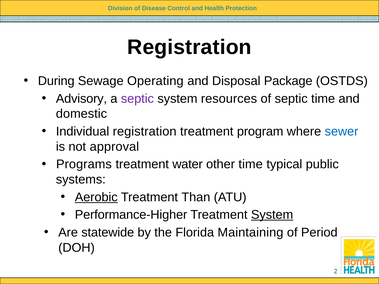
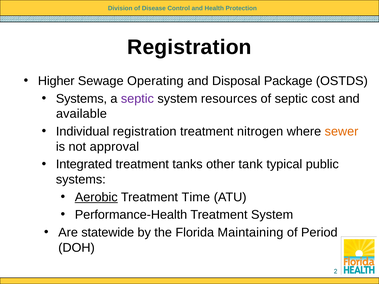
During: During -> Higher
Advisory at (81, 99): Advisory -> Systems
septic time: time -> cost
domestic: domestic -> available
program: program -> nitrogen
sewer colour: blue -> orange
Programs: Programs -> Integrated
water: water -> tanks
other time: time -> tank
Than: Than -> Time
Performance-Higher: Performance-Higher -> Performance-Health
System at (272, 215) underline: present -> none
